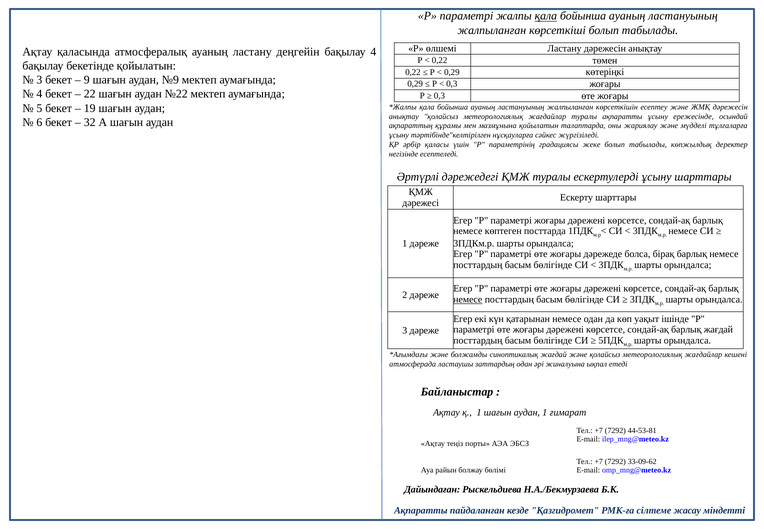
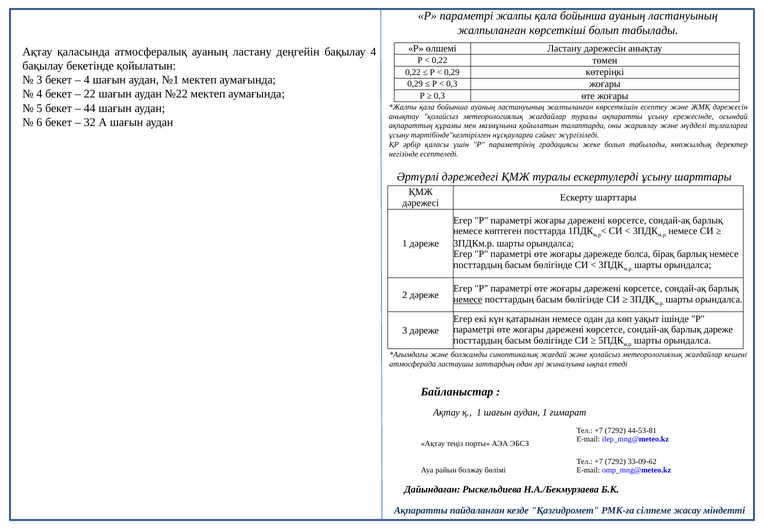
қала at (546, 16) underline: present -> none
9 at (87, 80): 9 -> 4
№9: №9 -> №1
19: 19 -> 44
барлық жағдай: жағдай -> дәреже
